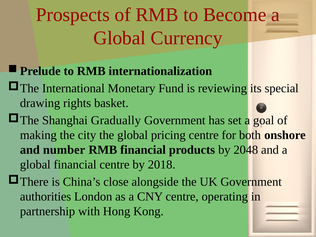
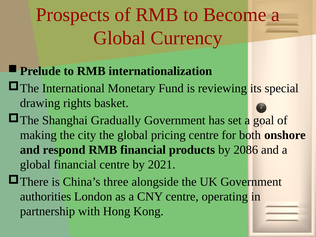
number: number -> respond
2048: 2048 -> 2086
2018: 2018 -> 2021
close: close -> three
